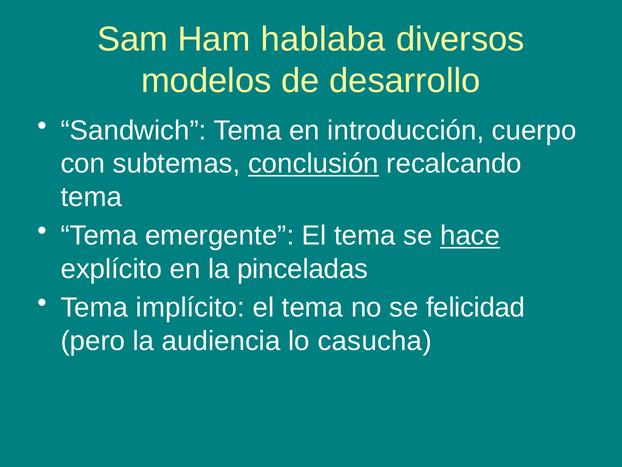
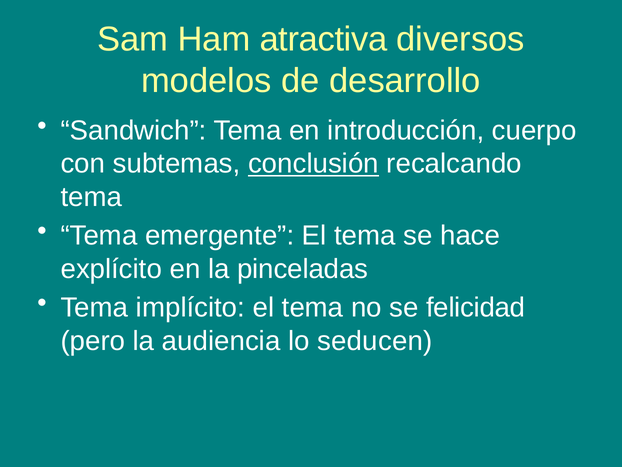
hablaba: hablaba -> atractiva
hace underline: present -> none
casucha: casucha -> seducen
